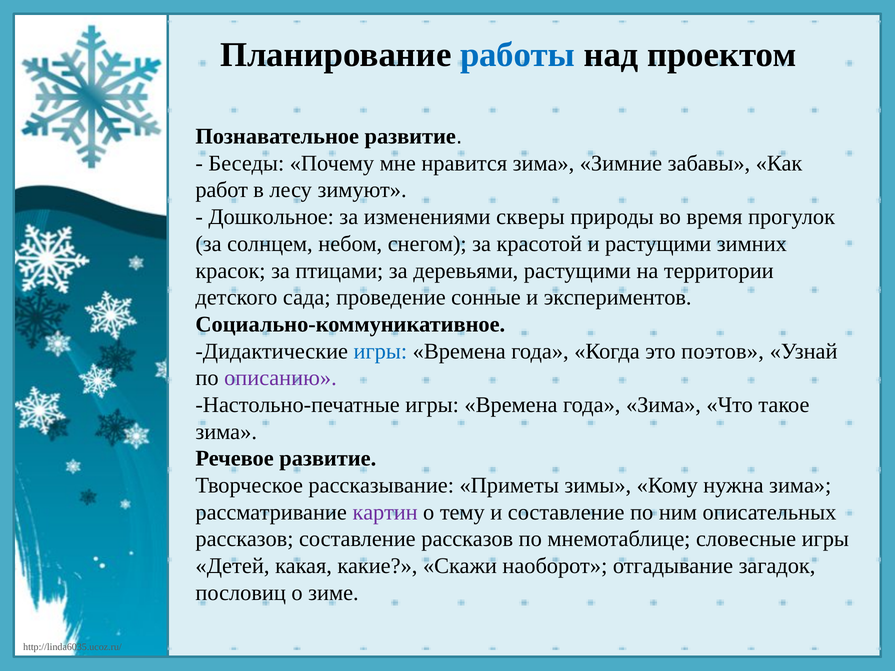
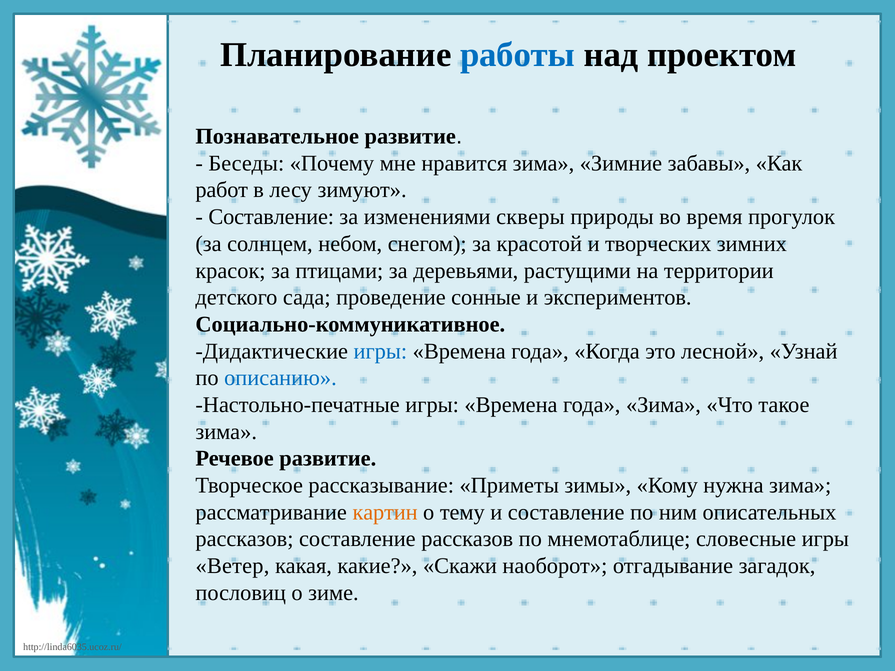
Дошкольное at (271, 217): Дошкольное -> Составление
и растущими: растущими -> творческих
поэтов: поэтов -> лесной
описанию colour: purple -> blue
картин colour: purple -> orange
Детей: Детей -> Ветер
